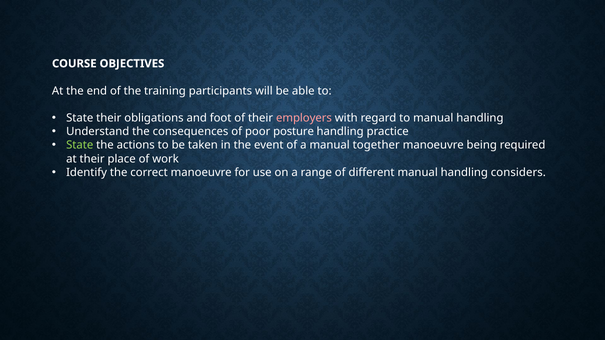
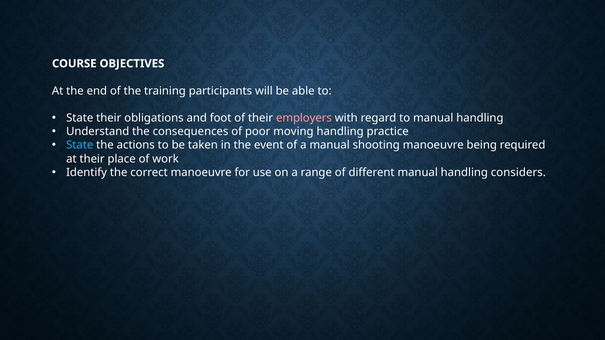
posture: posture -> moving
State at (80, 145) colour: light green -> light blue
together: together -> shooting
